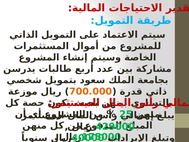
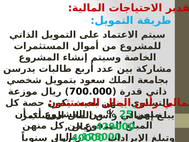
700.000 colour: orange -> black
